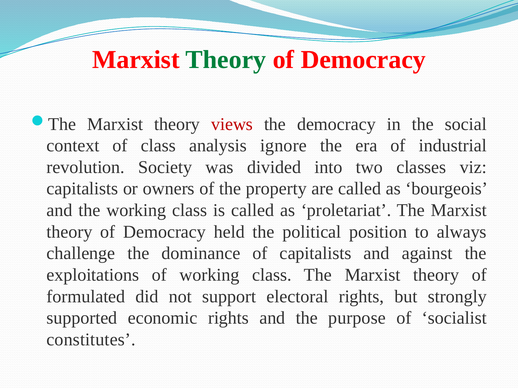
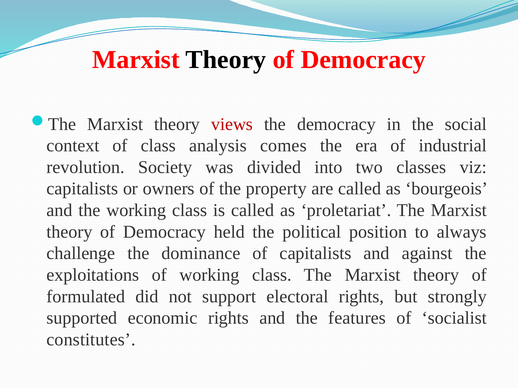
Theory at (226, 60) colour: green -> black
ignore: ignore -> comes
purpose: purpose -> features
